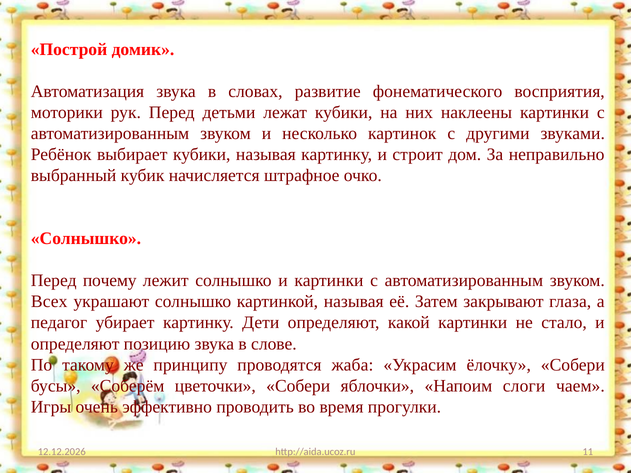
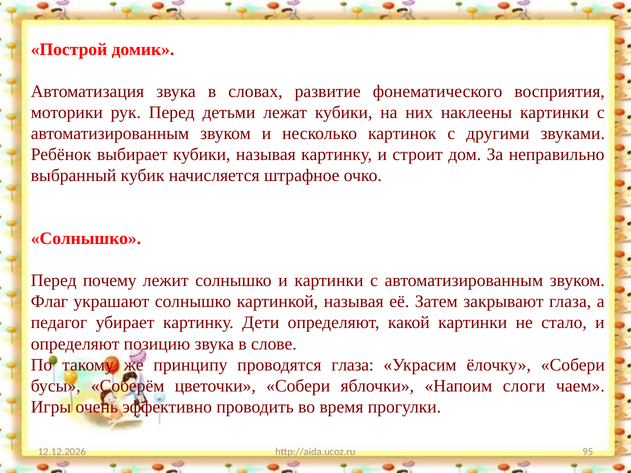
Всех: Всех -> Флаг
проводятся жаба: жаба -> глаза
11: 11 -> 95
